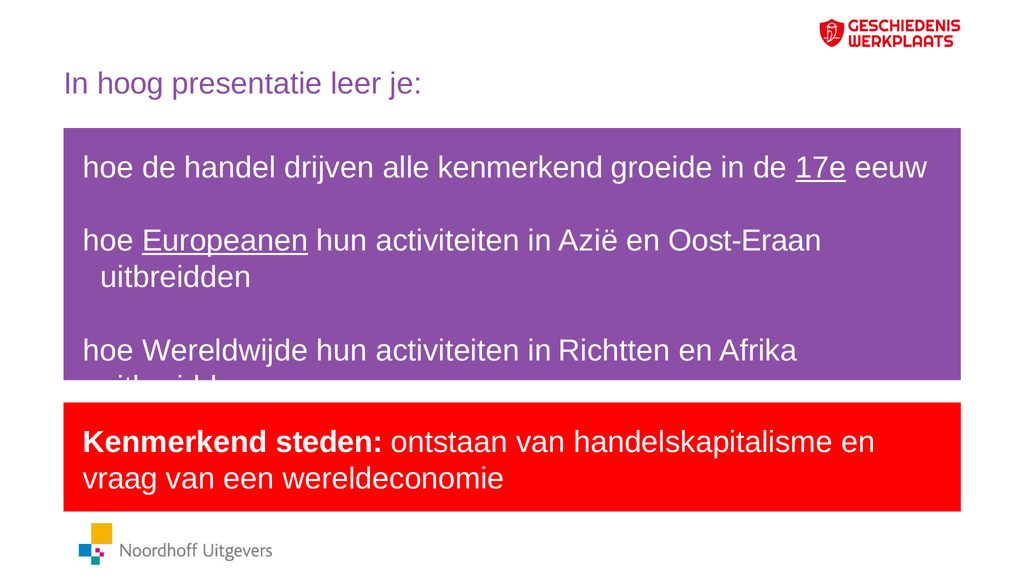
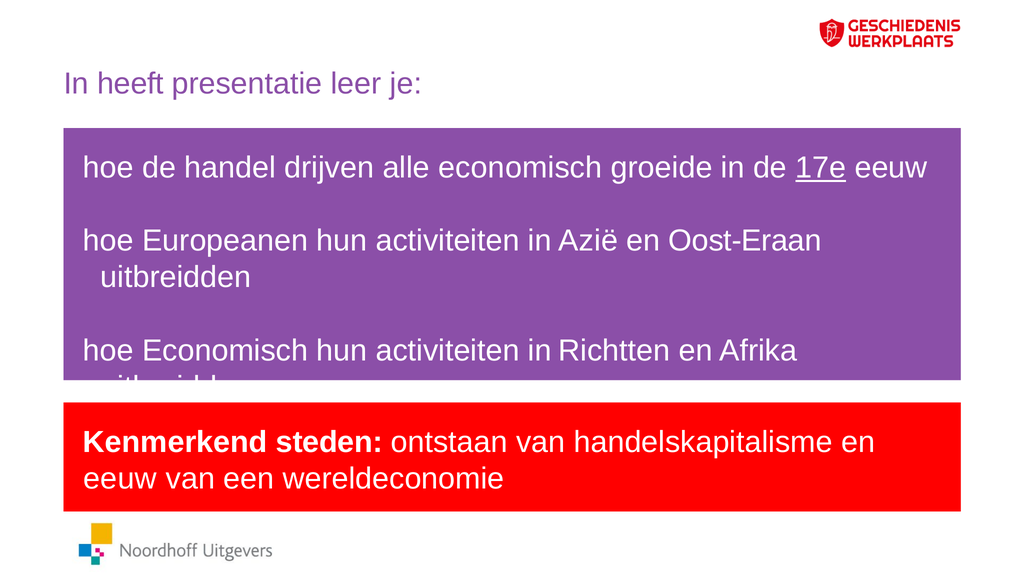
hoog: hoog -> heeft
alle kenmerkend: kenmerkend -> economisch
Europeanen underline: present -> none
hoe Wereldwijde: Wereldwijde -> Economisch
vraag at (120, 479): vraag -> eeuw
